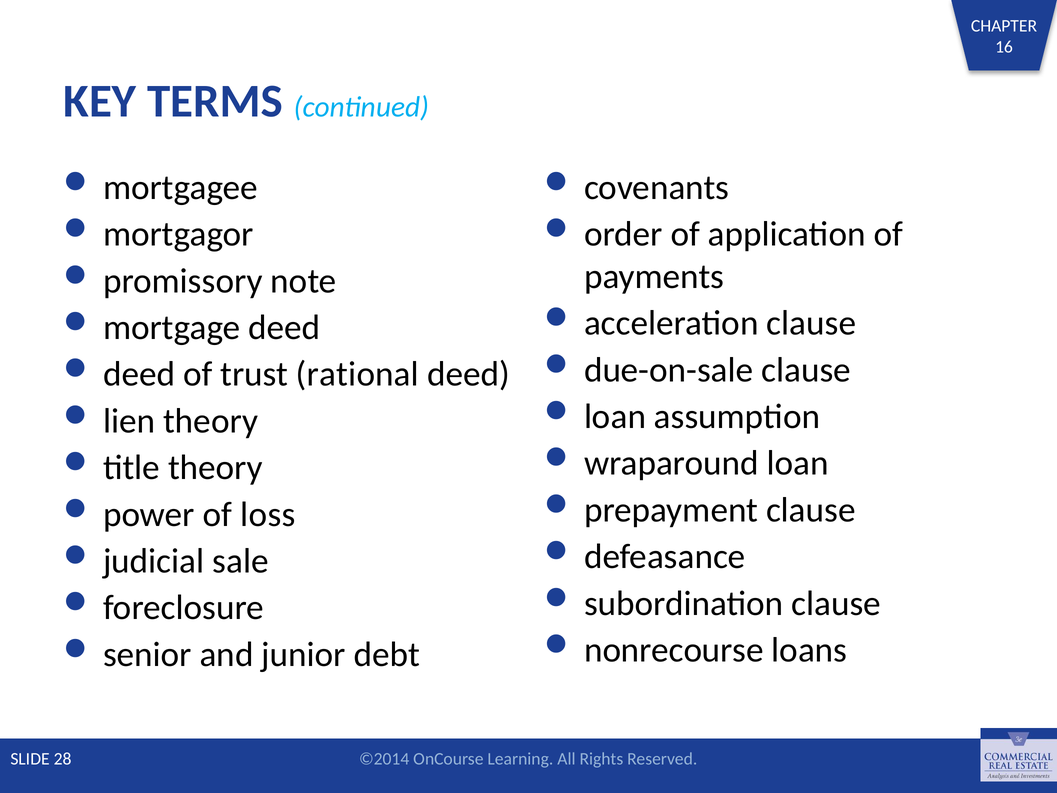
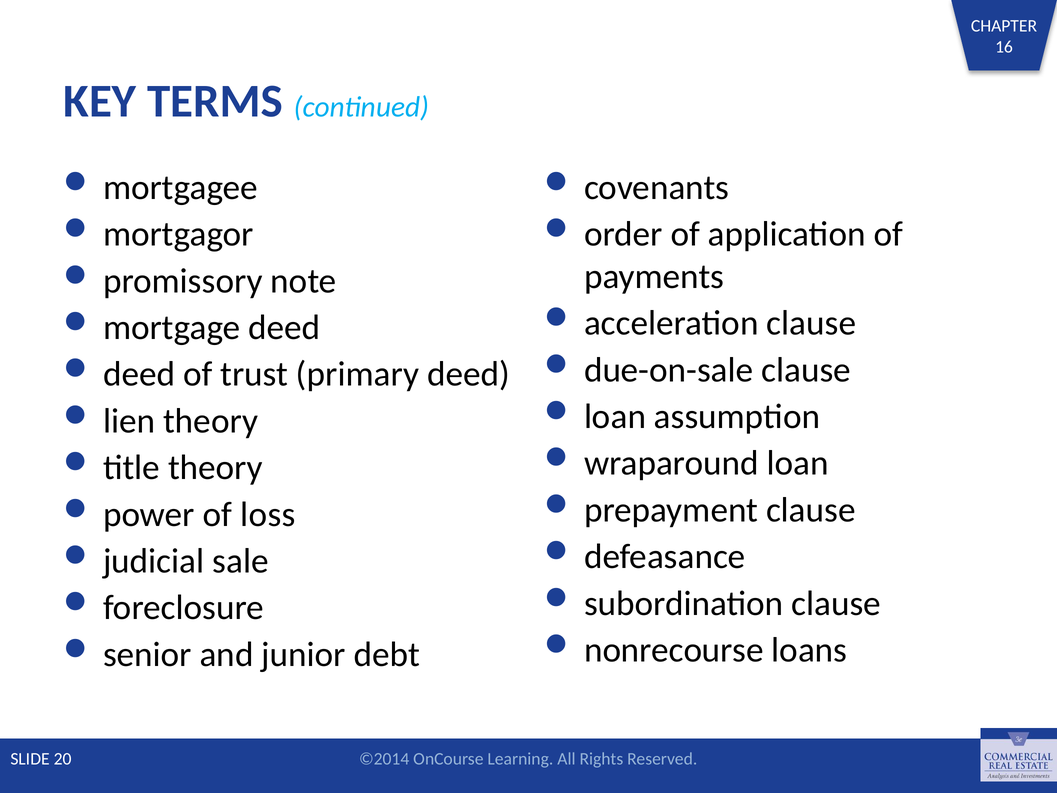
rational: rational -> primary
28: 28 -> 20
